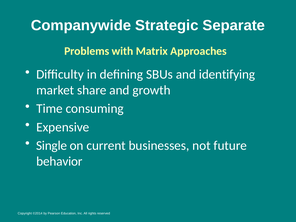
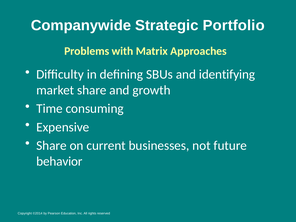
Separate: Separate -> Portfolio
Single at (52, 145): Single -> Share
